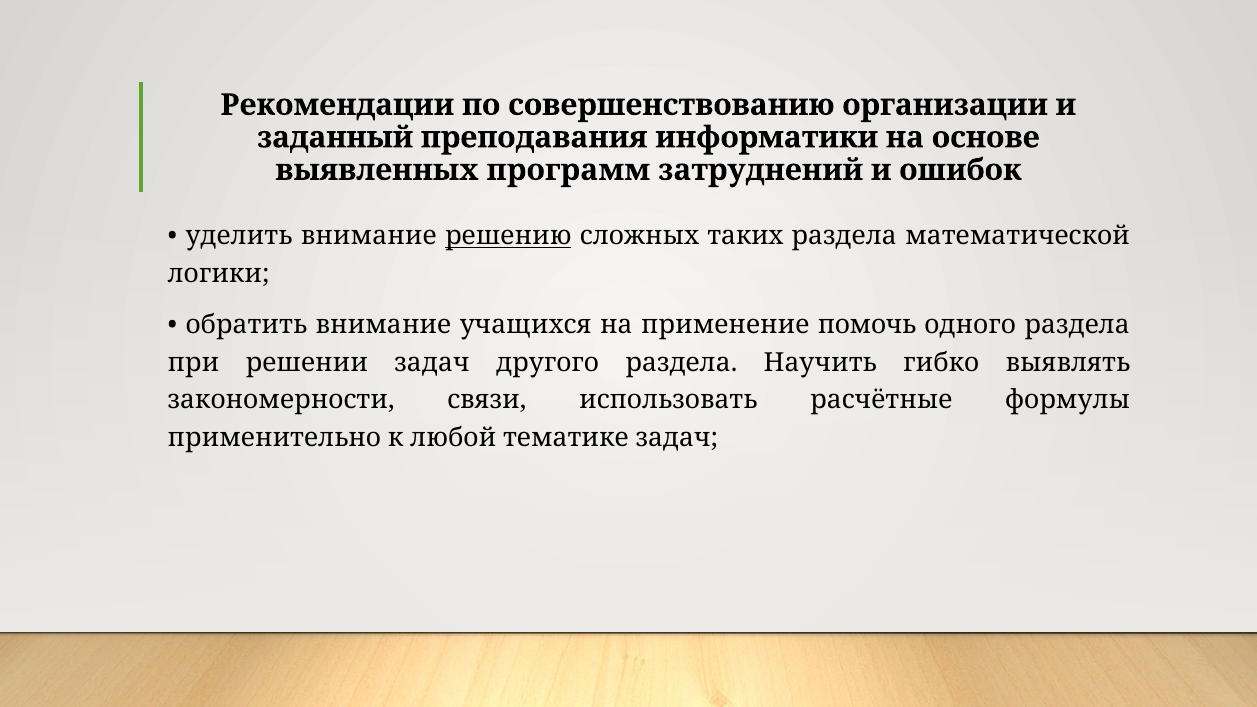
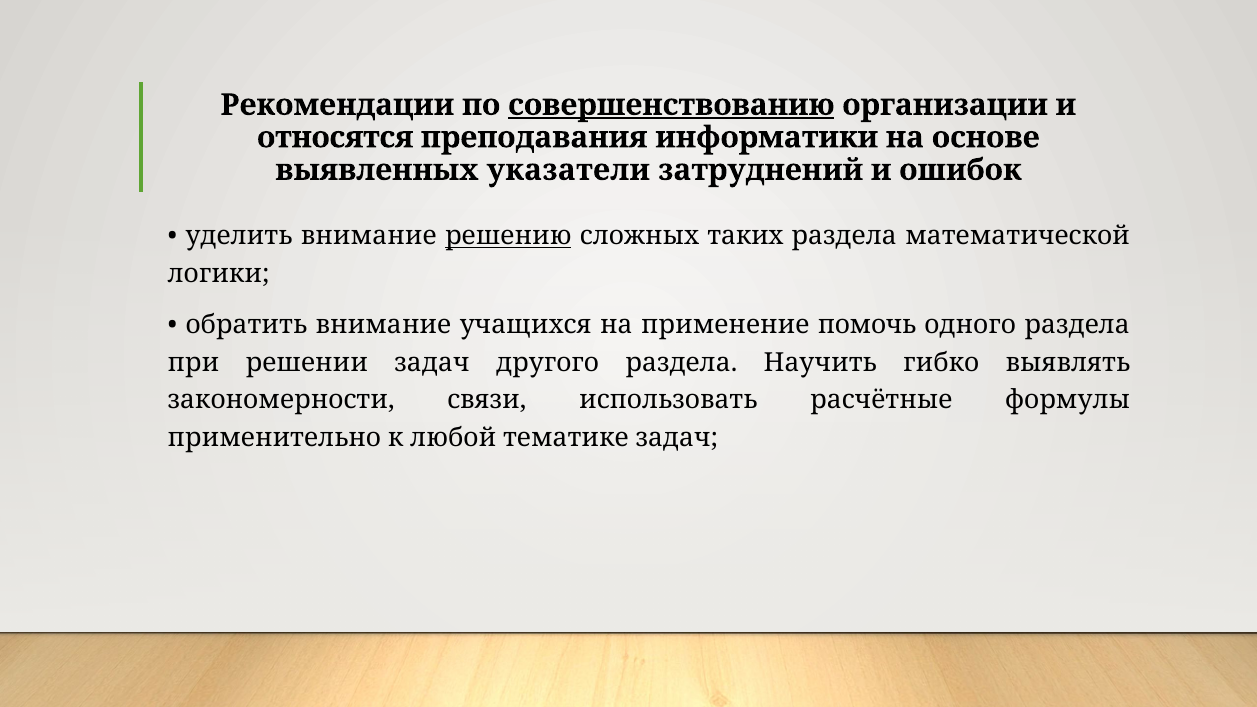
совершенствованию underline: none -> present
заданный: заданный -> относятся
программ: программ -> указатели
